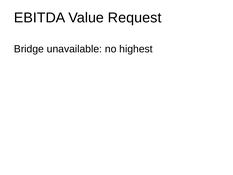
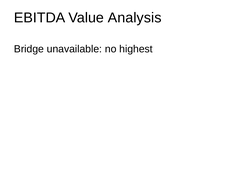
Request: Request -> Analysis
